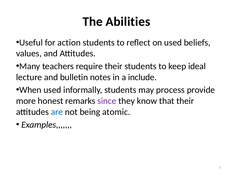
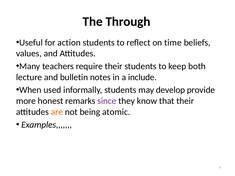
Abilities: Abilities -> Through
on used: used -> time
ideal: ideal -> both
process: process -> develop
are colour: blue -> orange
